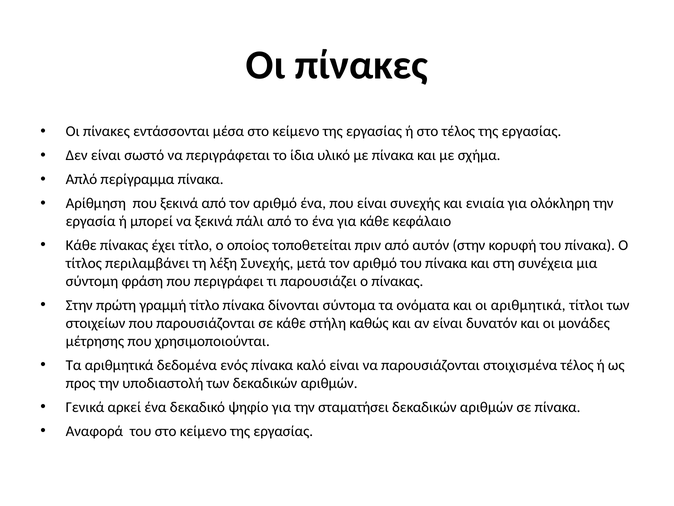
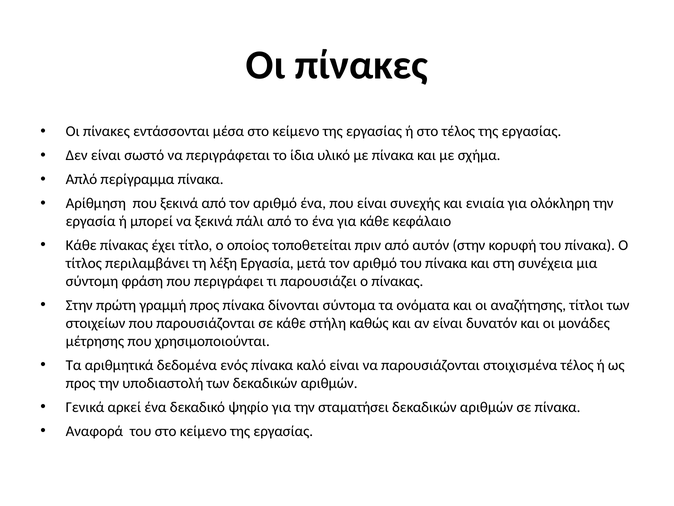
λέξη Συνεχής: Συνεχής -> Εργασία
γραμμή τίτλο: τίτλο -> προς
οι αριθμητικά: αριθμητικά -> αναζήτησης
